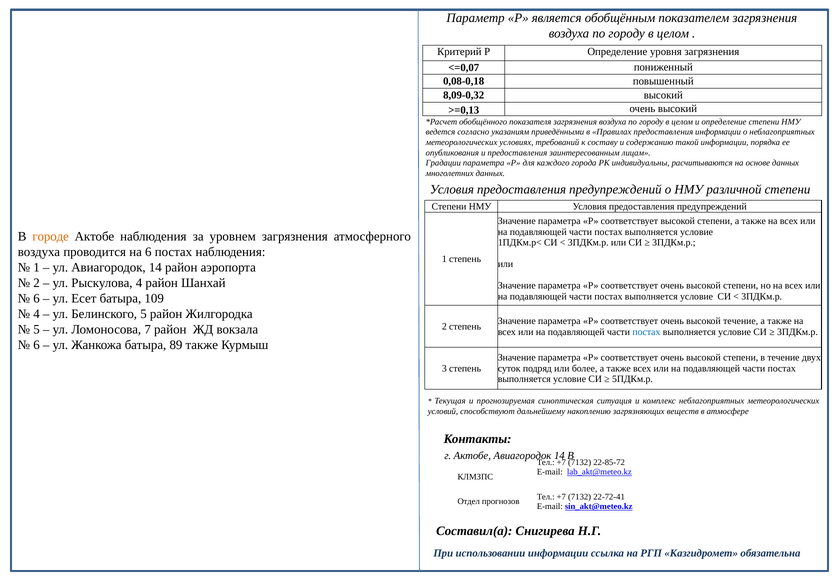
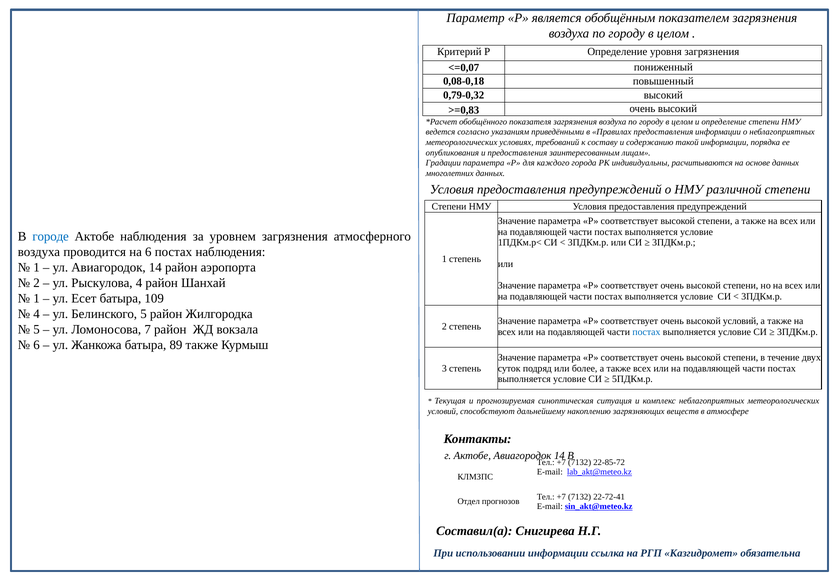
8,09-0,32: 8,09-0,32 -> 0,79-0,32
>=0,13: >=0,13 -> >=0,83
городе colour: orange -> blue
6 at (37, 298): 6 -> 1
высокой течение: течение -> условий
